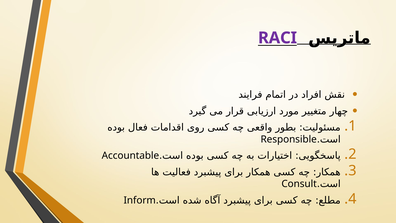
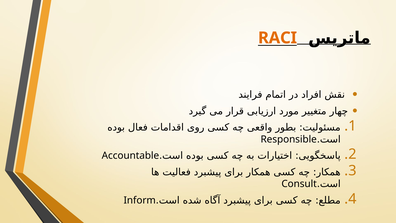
RACI colour: purple -> orange
